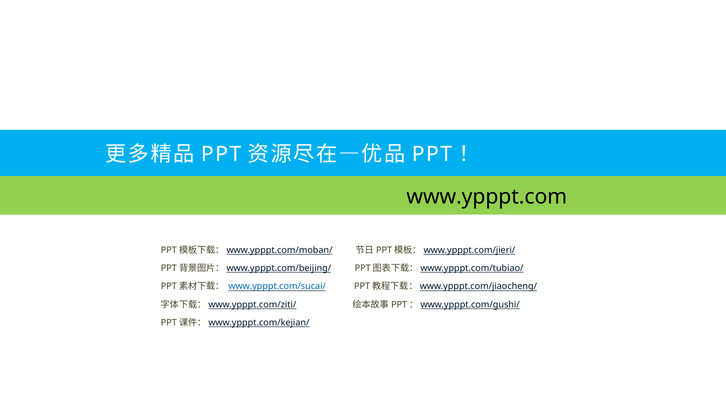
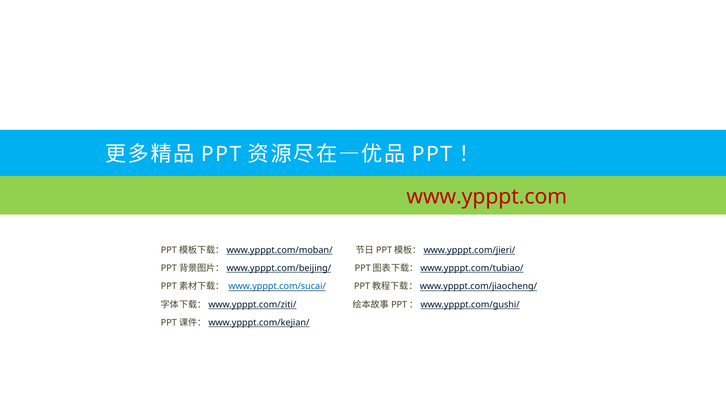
www.ypppt.com colour: black -> red
